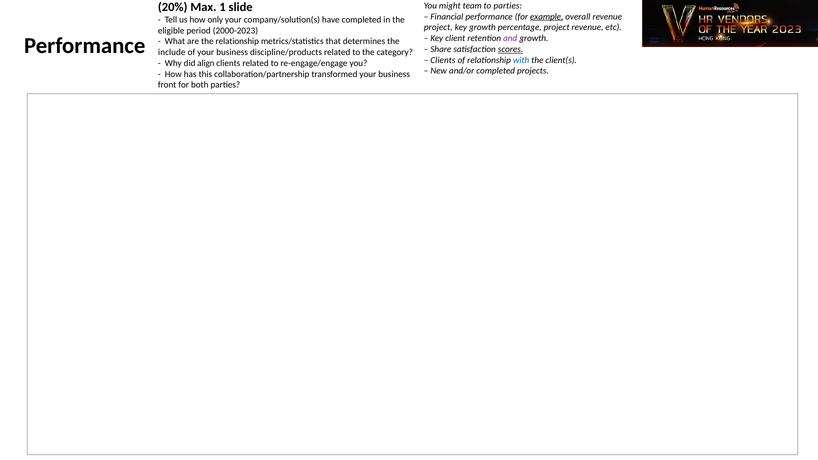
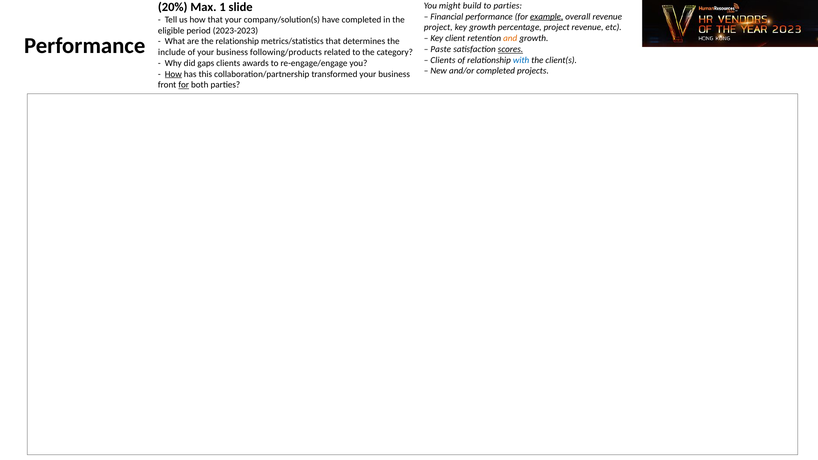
team: team -> build
how only: only -> that
2000-2023: 2000-2023 -> 2023-2023
and colour: purple -> orange
Share: Share -> Paste
discipline/products: discipline/products -> following/products
align: align -> gaps
clients related: related -> awards
How at (173, 74) underline: none -> present
for at (184, 85) underline: none -> present
